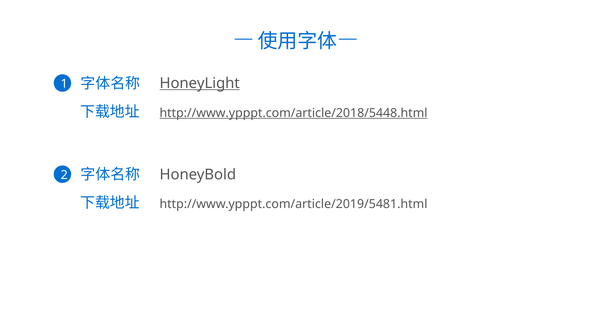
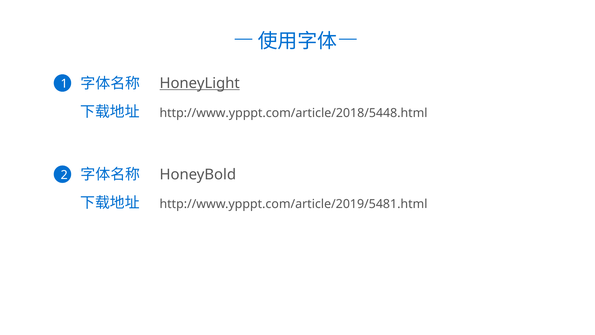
http://www.ypppt.com/article/2018/5448.html underline: present -> none
